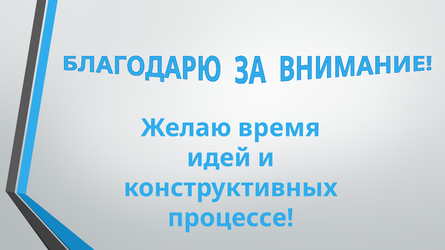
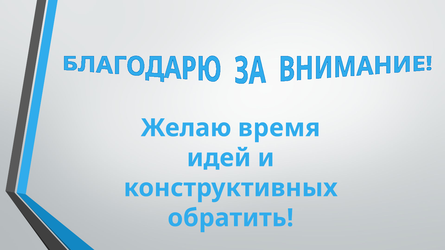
процессе: процессе -> обратить
